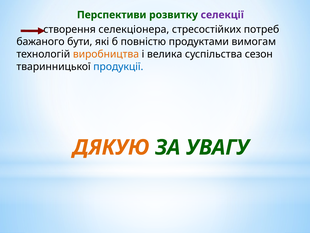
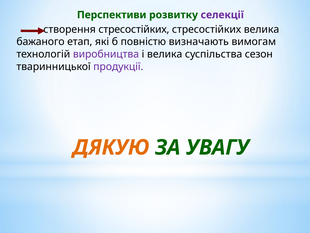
створення селекціонера: селекціонера -> стресостійких
стресостійких потреб: потреб -> велика
бути: бути -> етап
продуктами: продуктами -> визначають
виробництва colour: orange -> purple
продукції colour: blue -> purple
